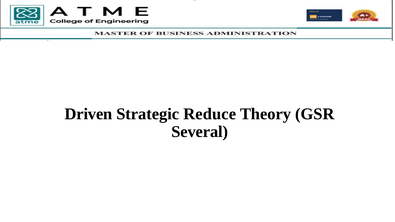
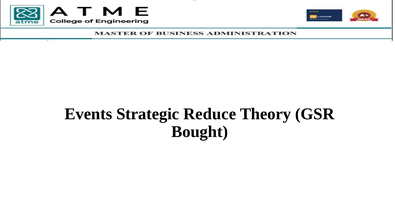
Driven: Driven -> Events
Several: Several -> Bought
